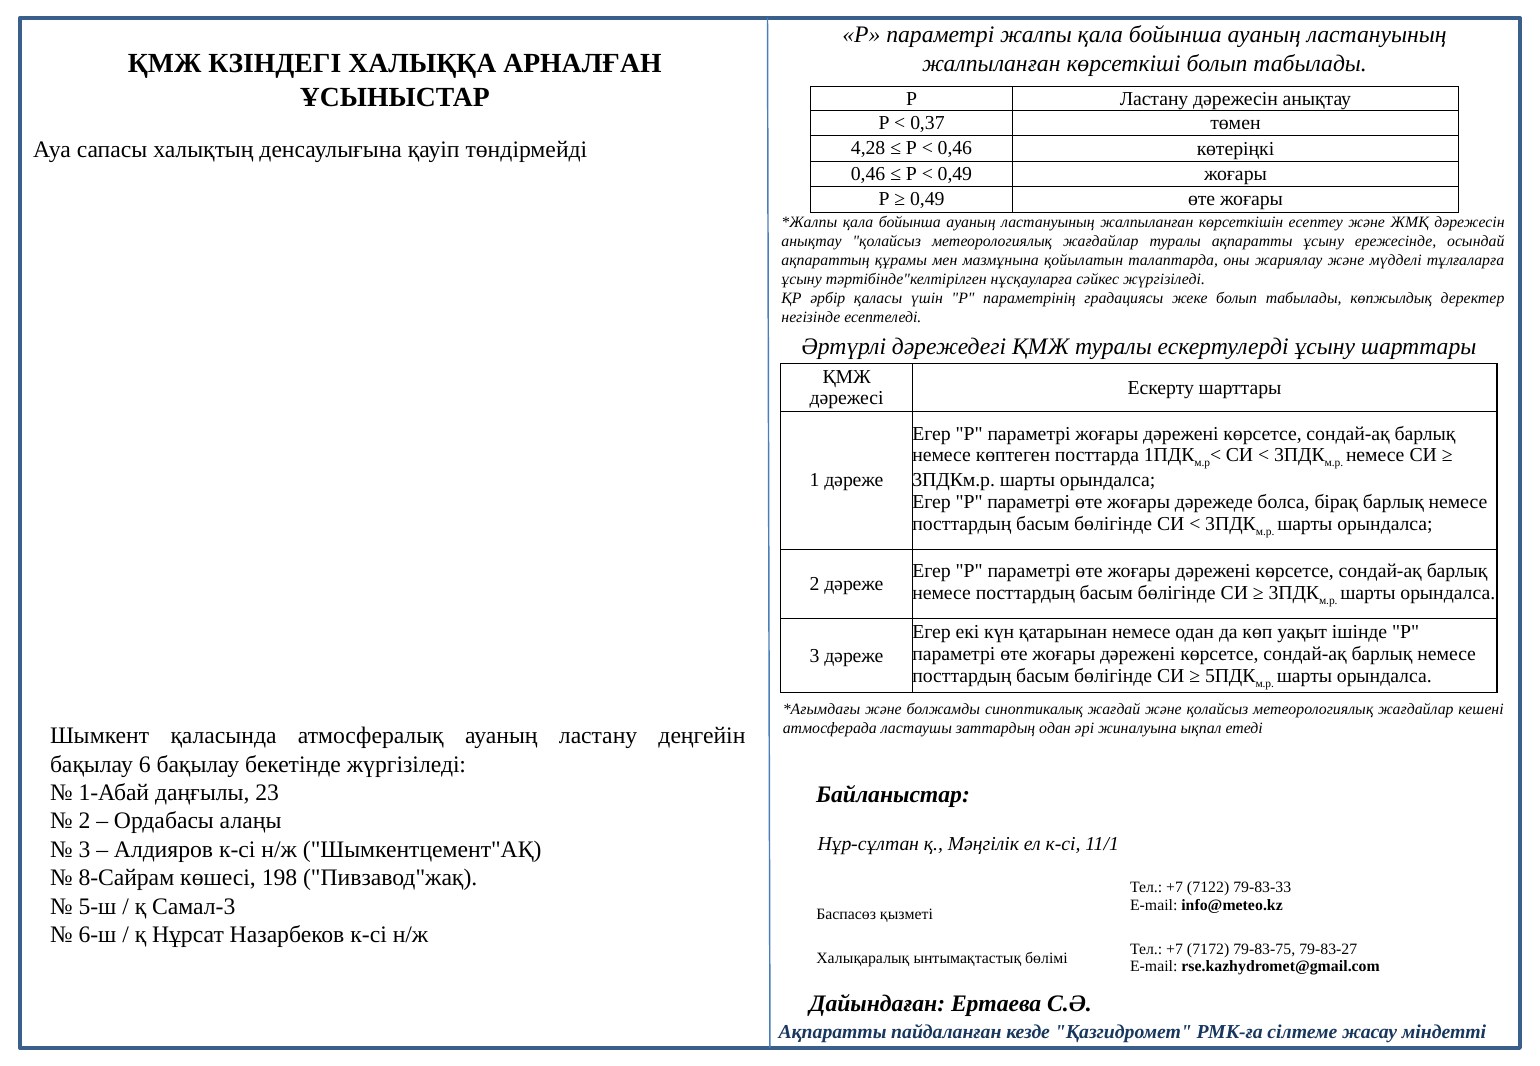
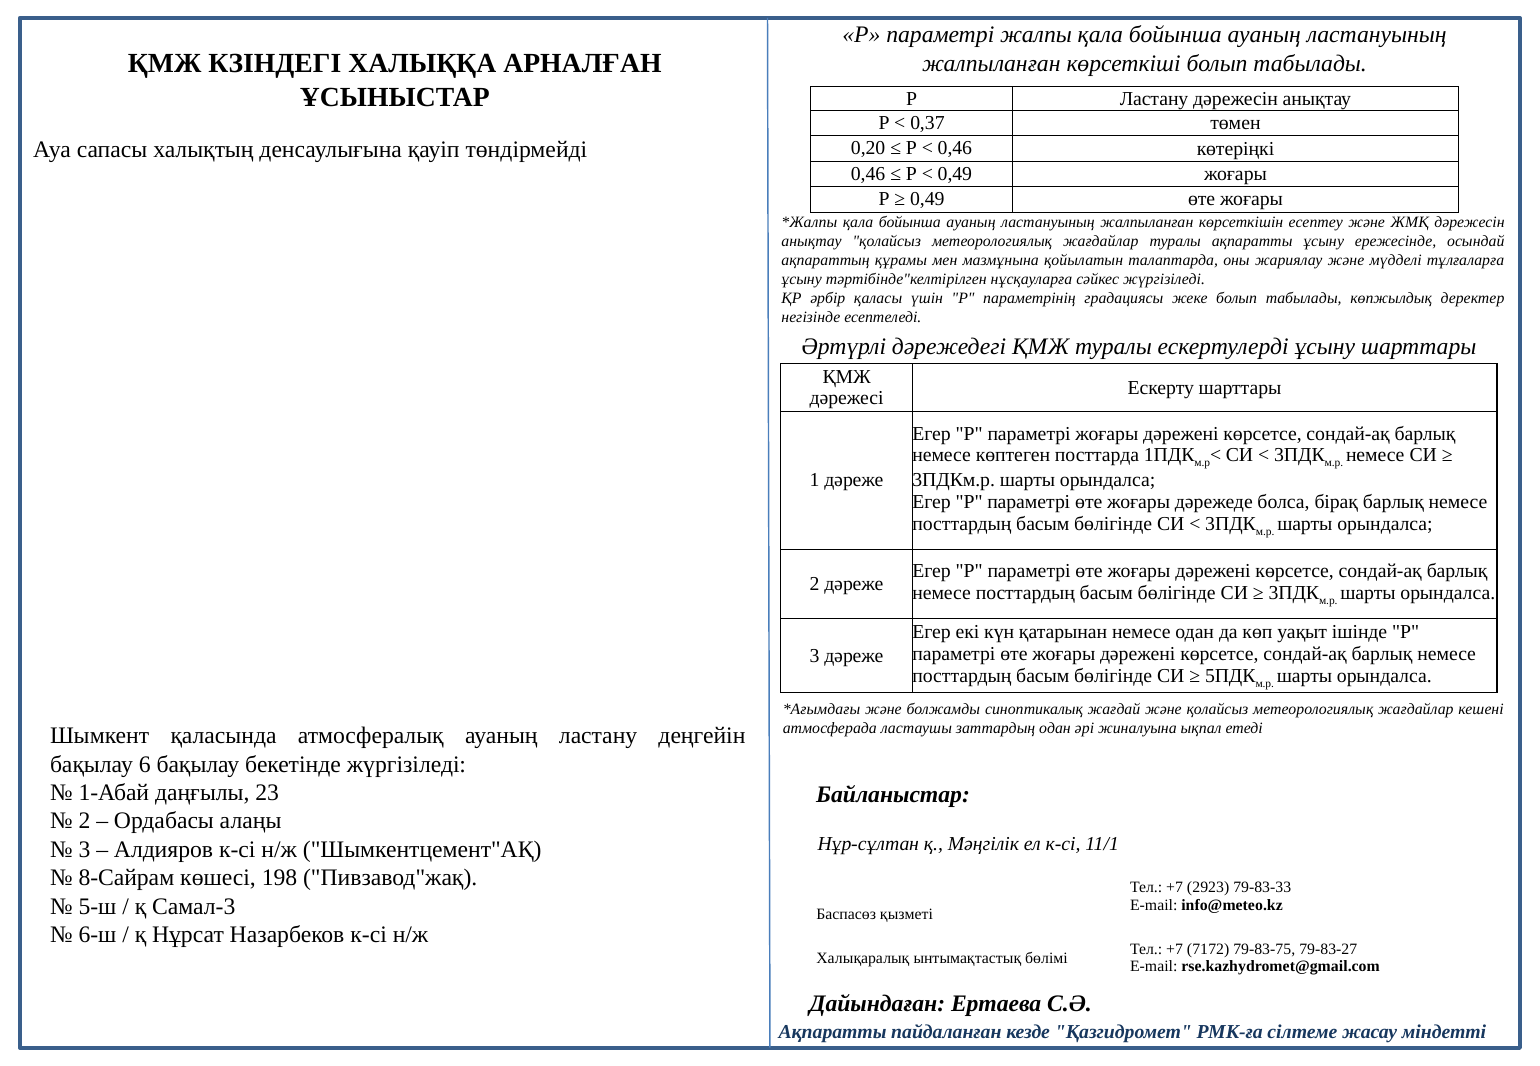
4,28: 4,28 -> 0,20
7122: 7122 -> 2923
